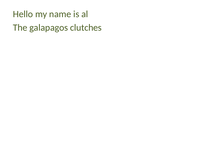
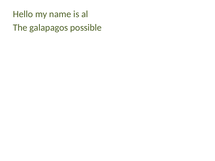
clutches: clutches -> possible
